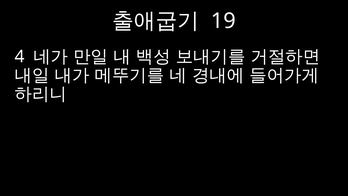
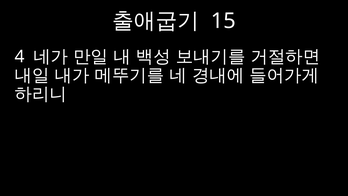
19: 19 -> 15
